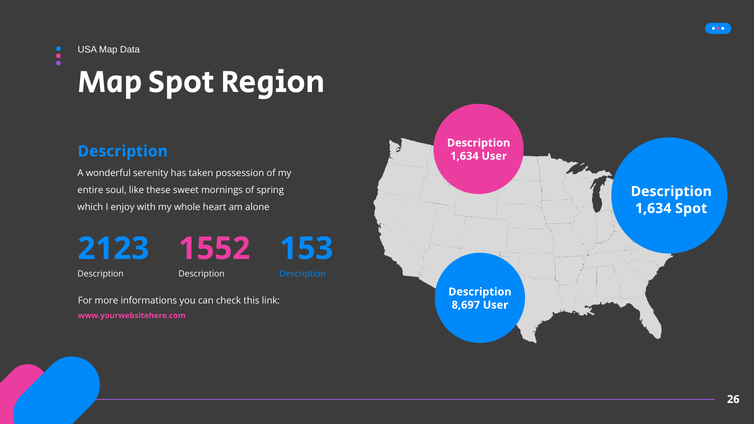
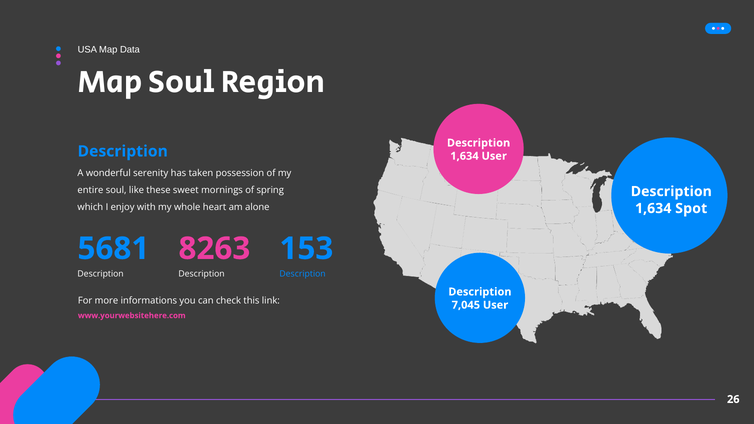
Map Spot: Spot -> Soul
2123: 2123 -> 5681
1552: 1552 -> 8263
8,697: 8,697 -> 7,045
